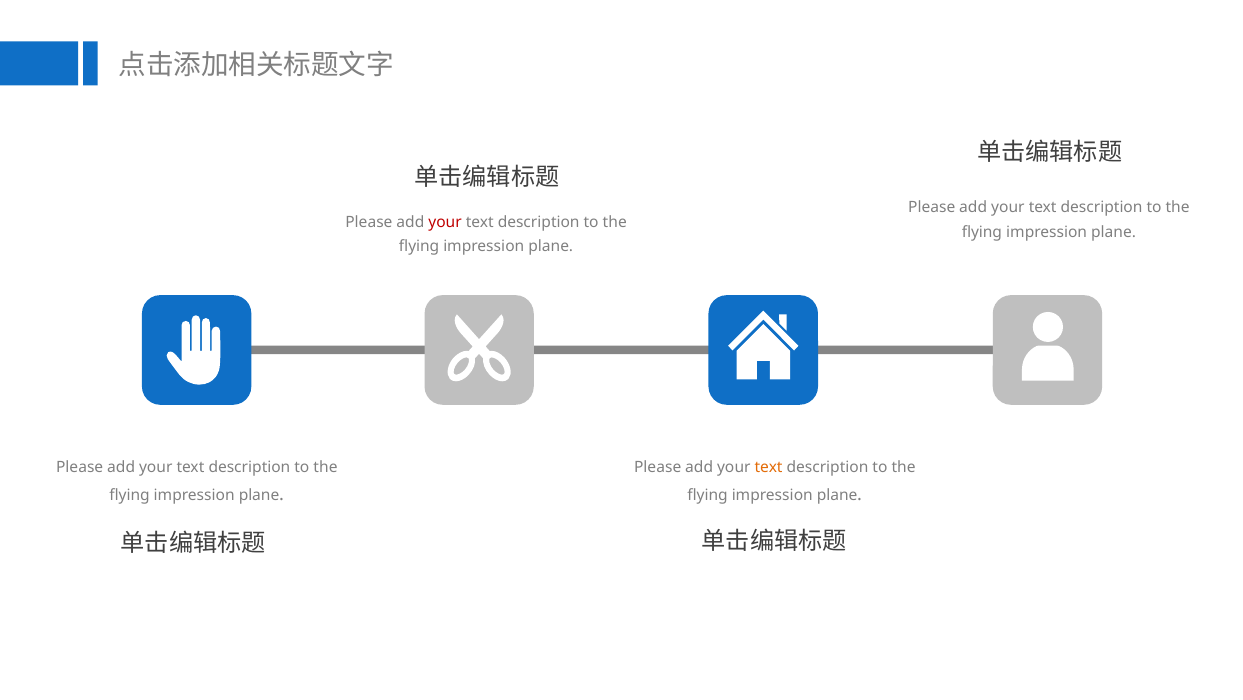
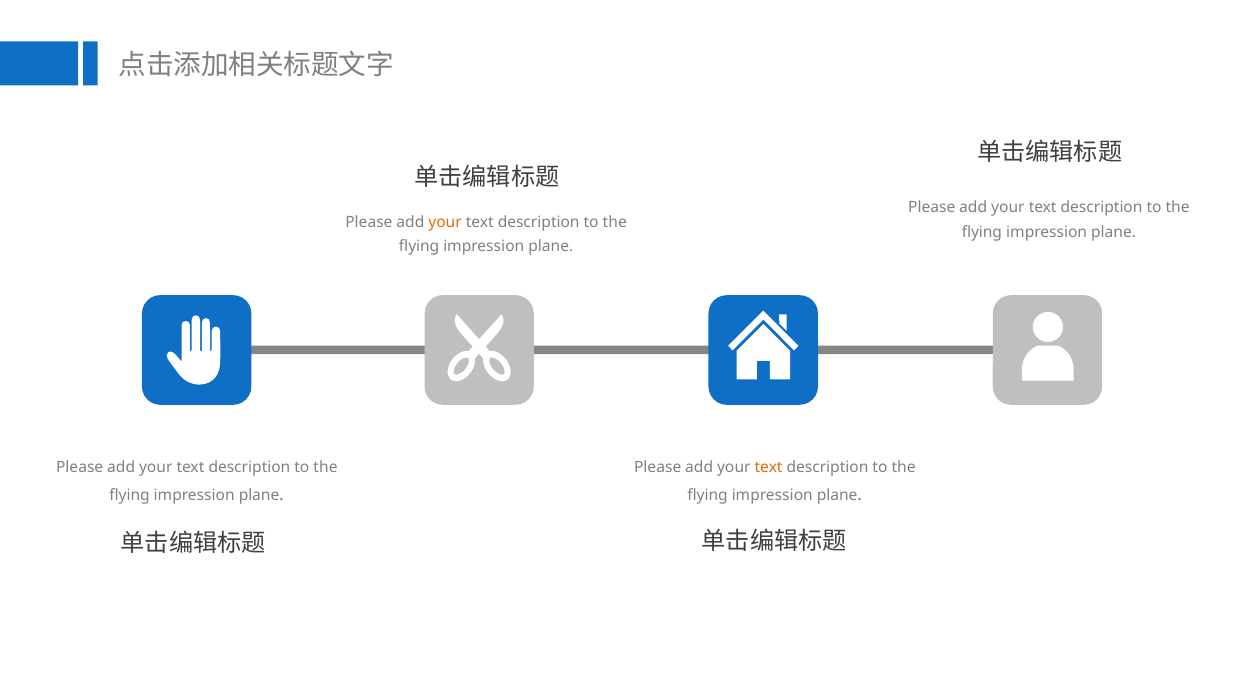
your at (445, 222) colour: red -> orange
